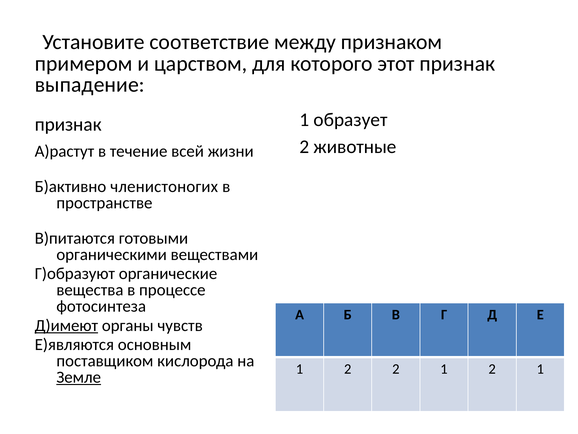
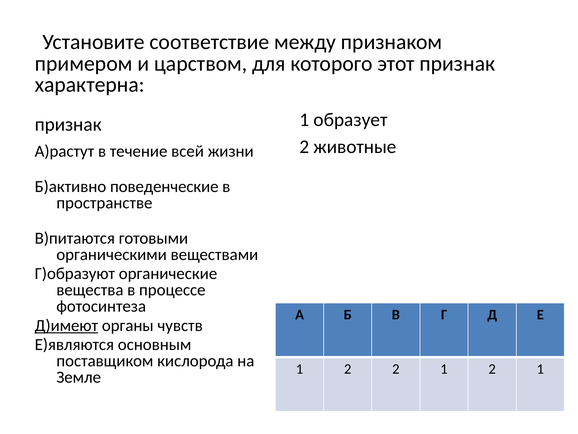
выпадение: выпадение -> характерна
членистоногих: членистоногих -> поведенческие
Земле underline: present -> none
